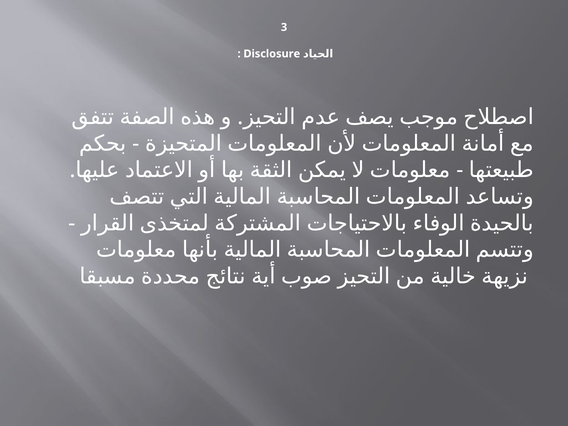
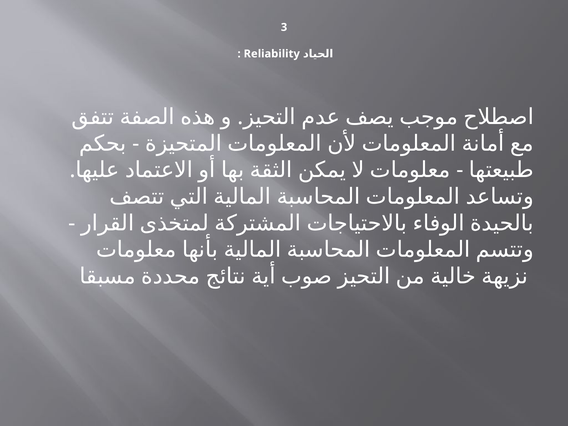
Disclosure: Disclosure -> Reliability
